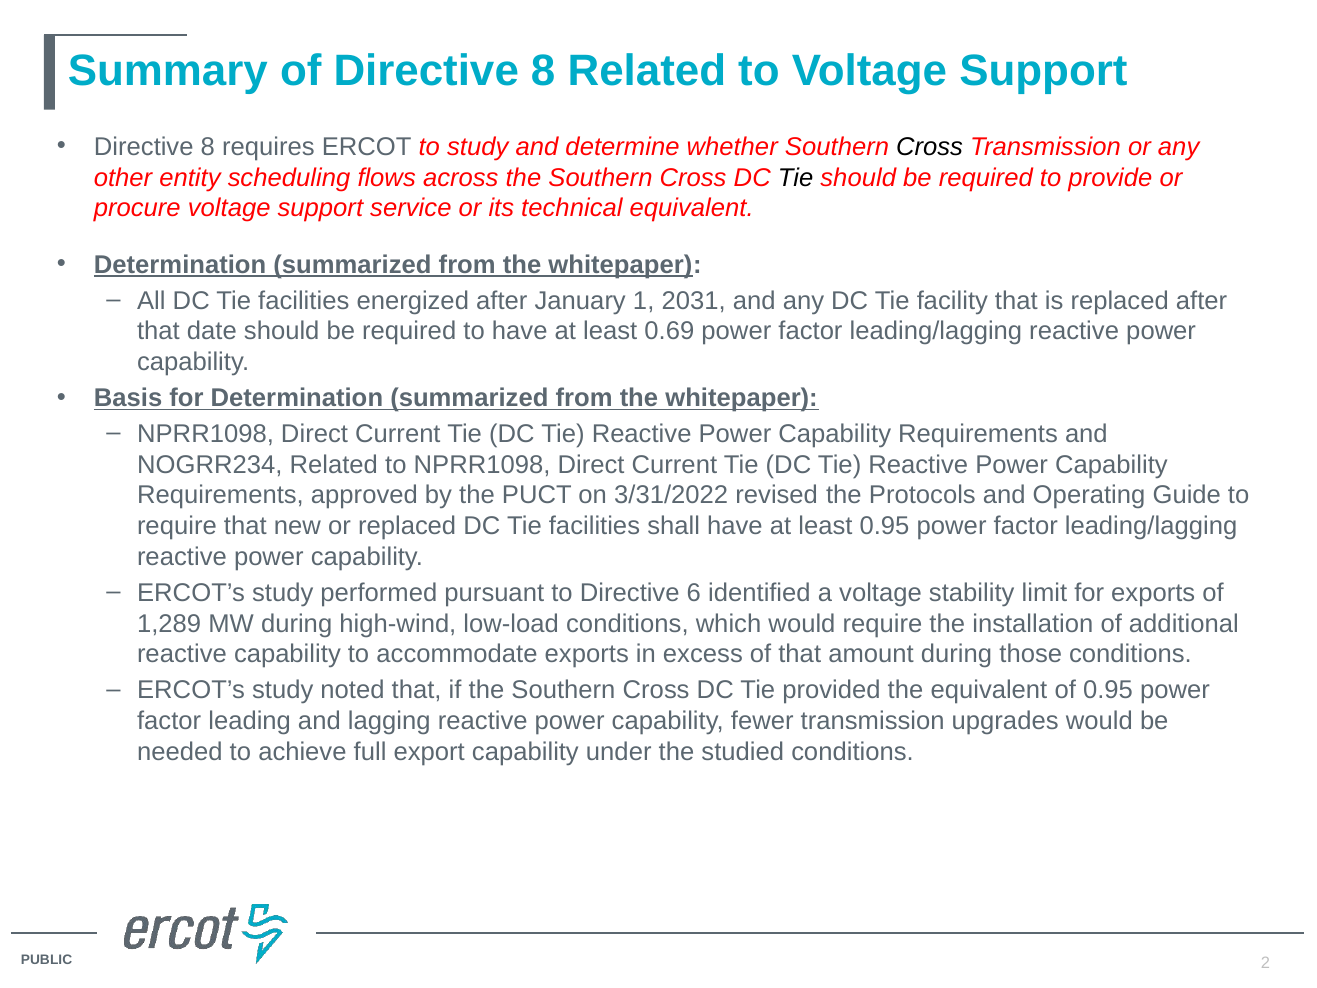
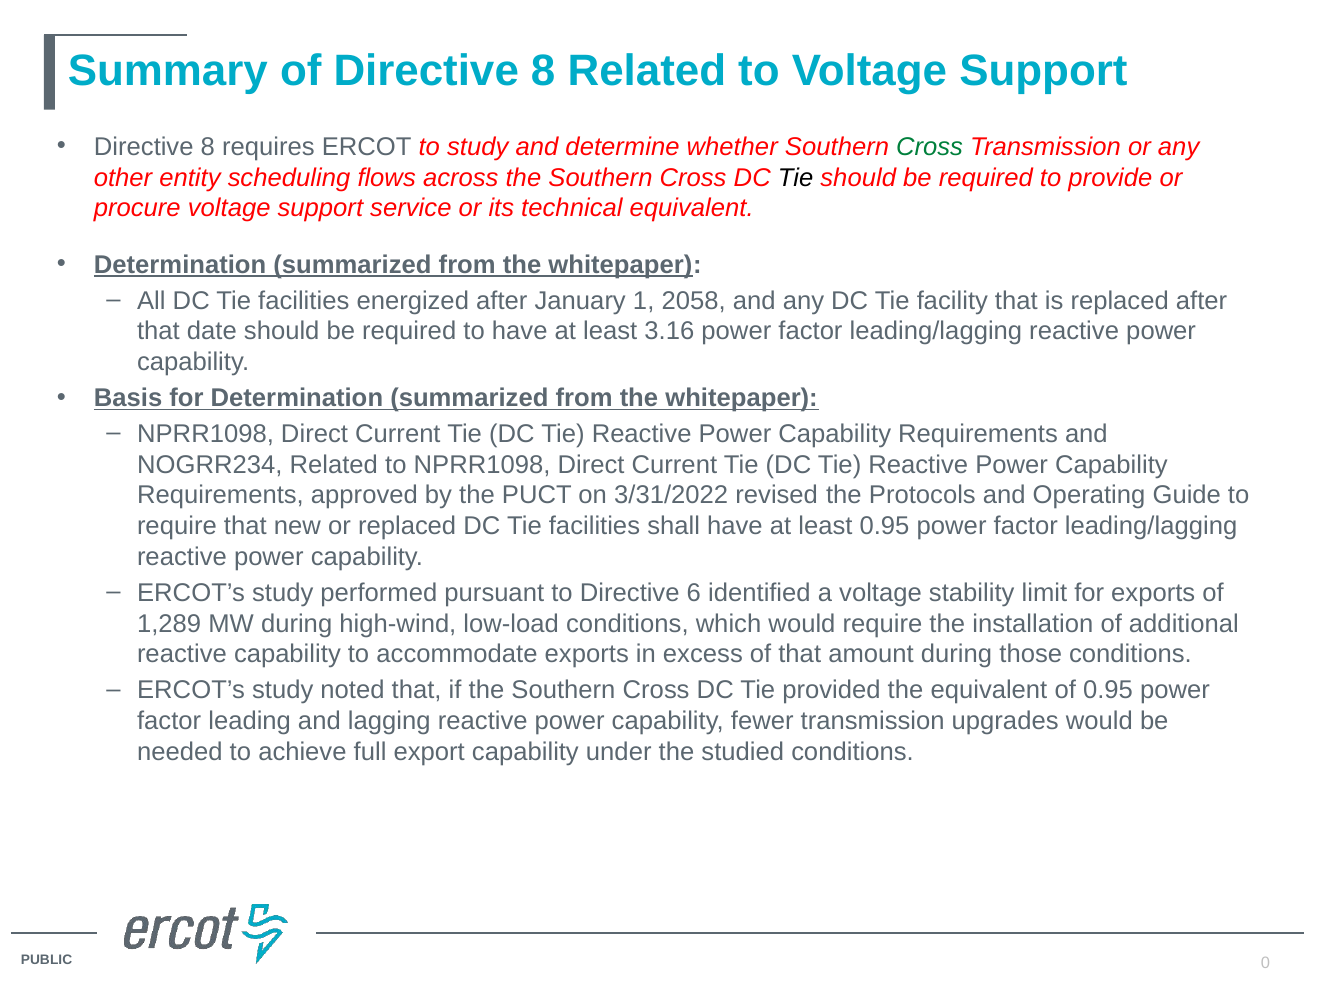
Cross at (930, 147) colour: black -> green
2031: 2031 -> 2058
0.69: 0.69 -> 3.16
2: 2 -> 0
